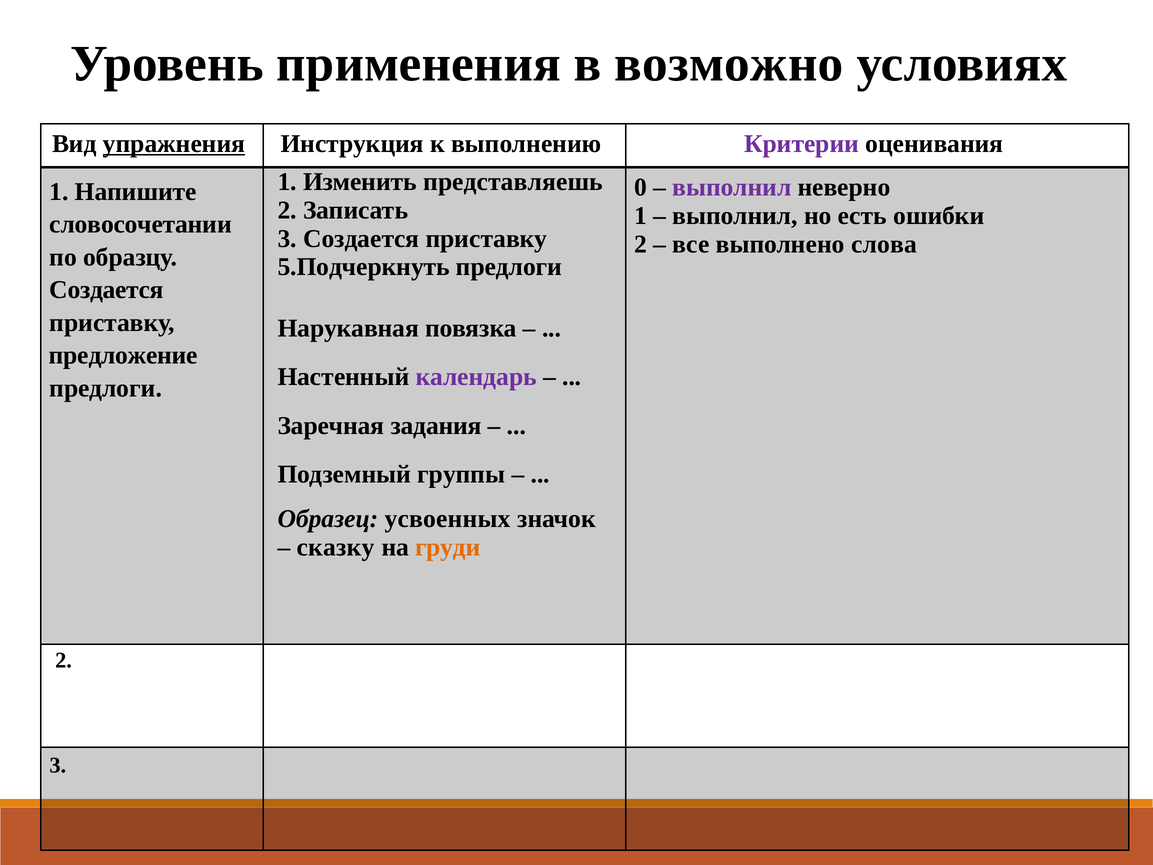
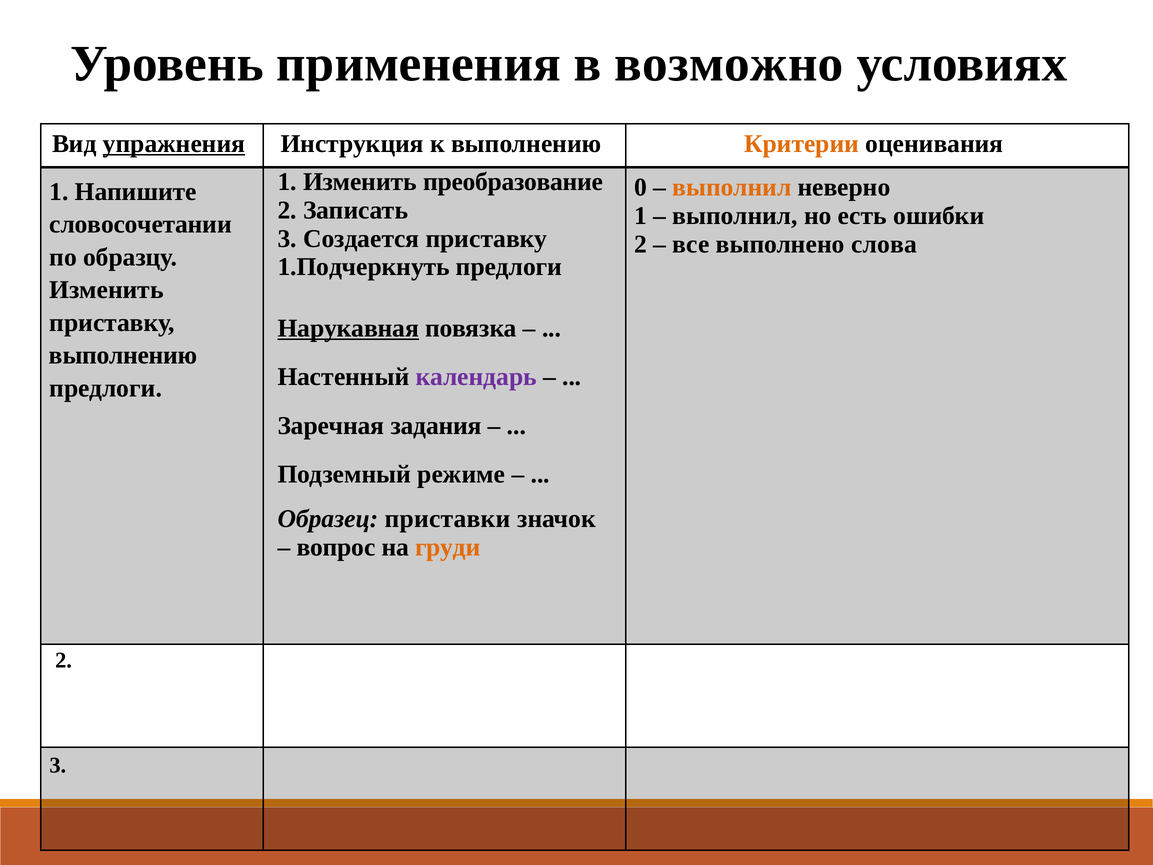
Критерии colour: purple -> orange
представляешь: представляешь -> преобразование
выполнил at (732, 187) colour: purple -> orange
5.Подчеркнуть: 5.Подчеркнуть -> 1.Подчеркнуть
Создается at (107, 290): Создается -> Изменить
Нарукавная underline: none -> present
предложение at (123, 355): предложение -> выполнению
группы: группы -> режиме
усвоенных: усвоенных -> приставки
сказку: сказку -> вопрос
